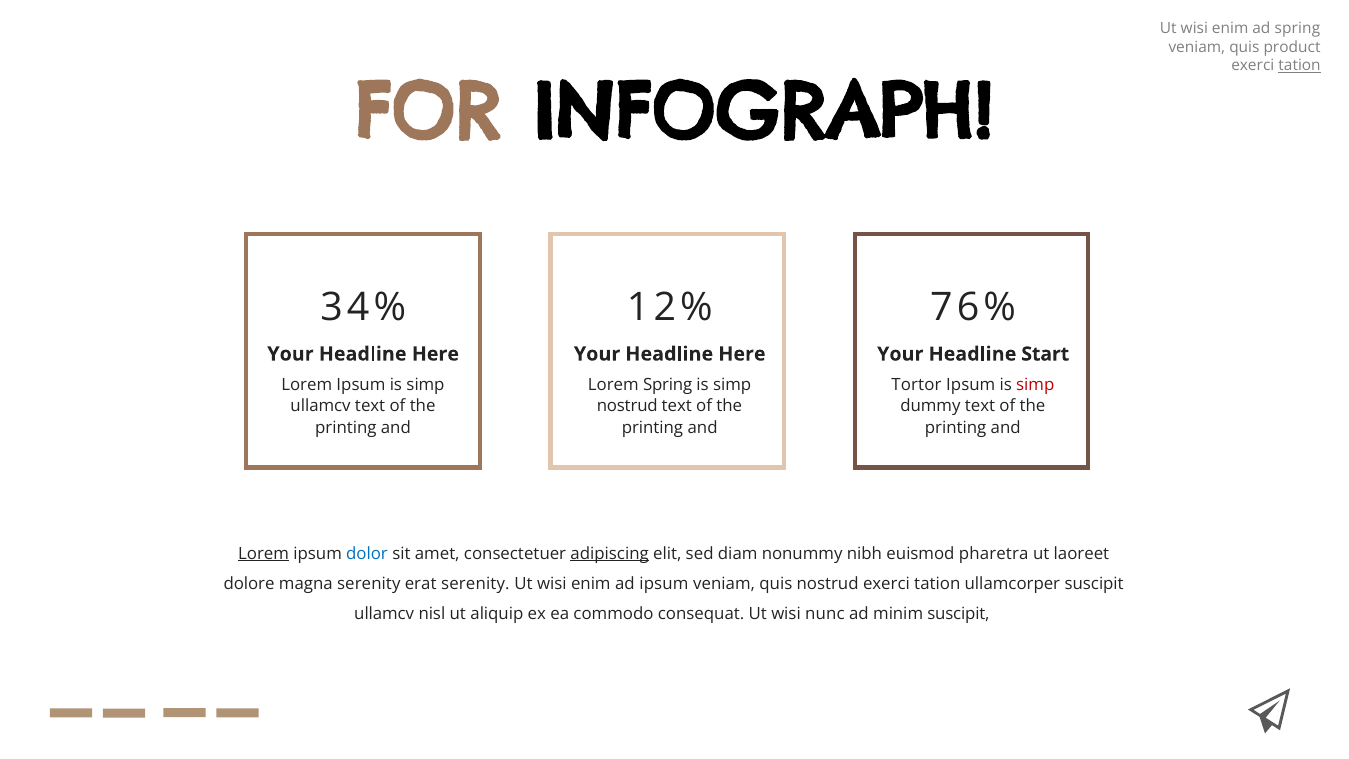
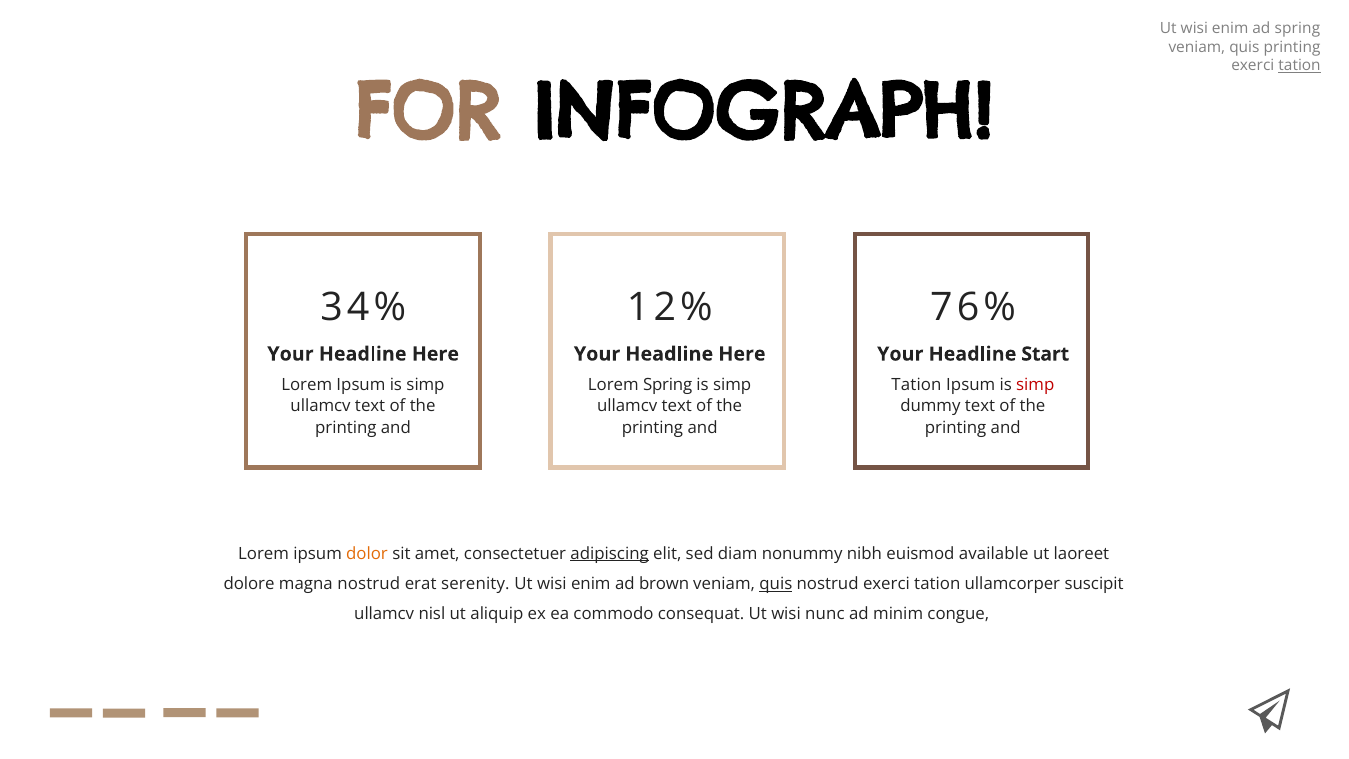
quis product: product -> printing
Tortor at (916, 384): Tortor -> Tation
nostrud at (627, 406): nostrud -> ullamcv
Lorem at (264, 553) underline: present -> none
dolor colour: blue -> orange
pharetra: pharetra -> available
magna serenity: serenity -> nostrud
ad ipsum: ipsum -> brown
quis at (776, 584) underline: none -> present
minim suscipit: suscipit -> congue
